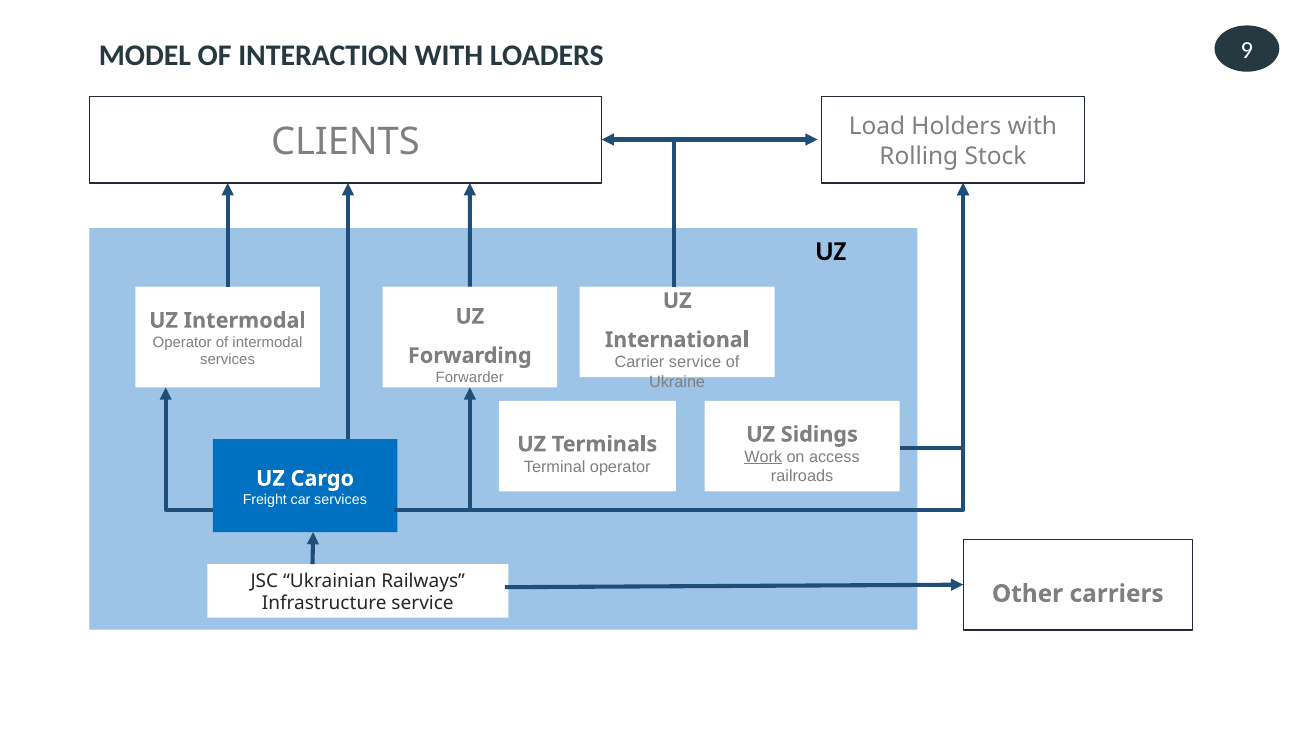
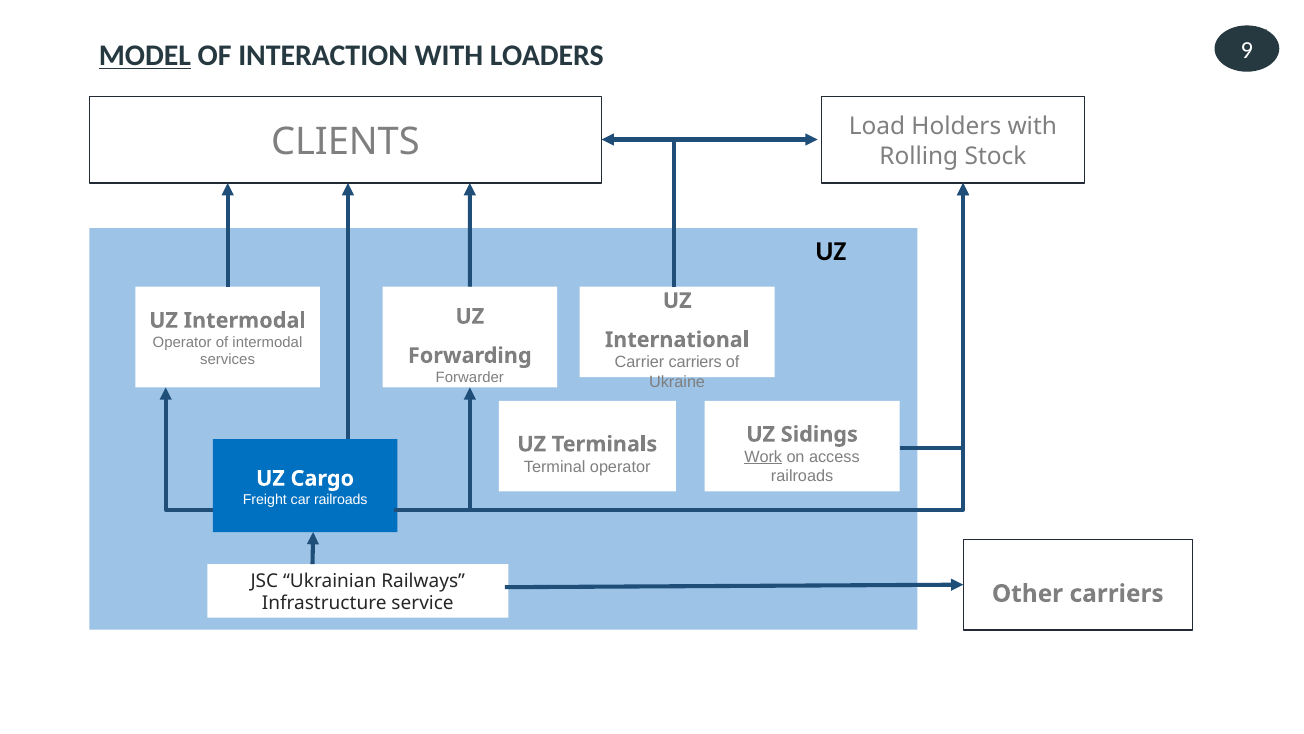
MODEL underline: none -> present
Carrier service: service -> carriers
car services: services -> railroads
